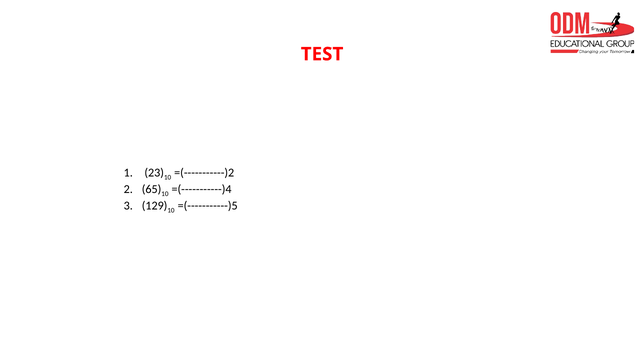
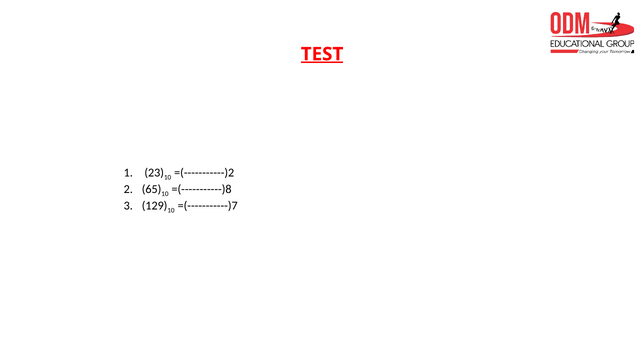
TEST underline: none -> present
=(-----------)4: =(-----------)4 -> =(-----------)8
=(-----------)5: =(-----------)5 -> =(-----------)7
